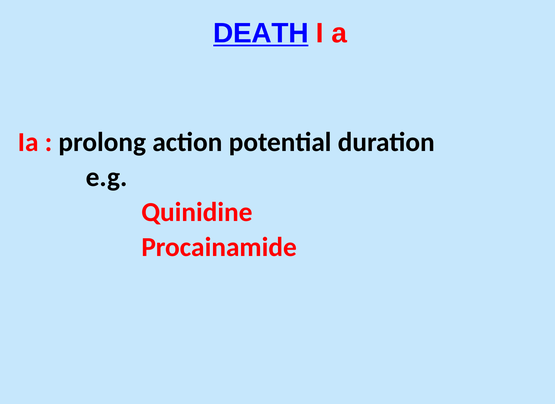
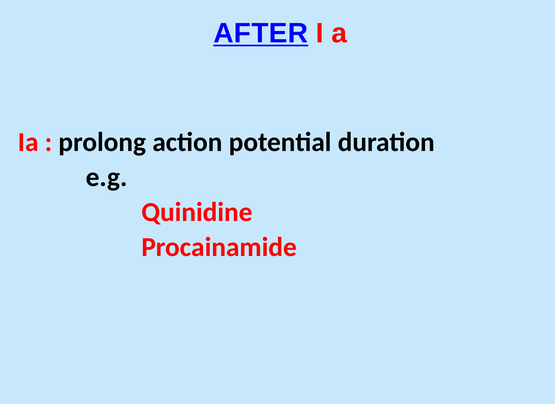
DEATH: DEATH -> AFTER
